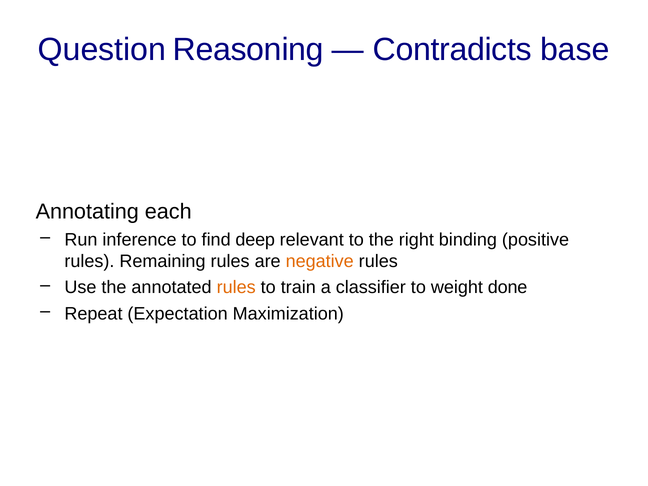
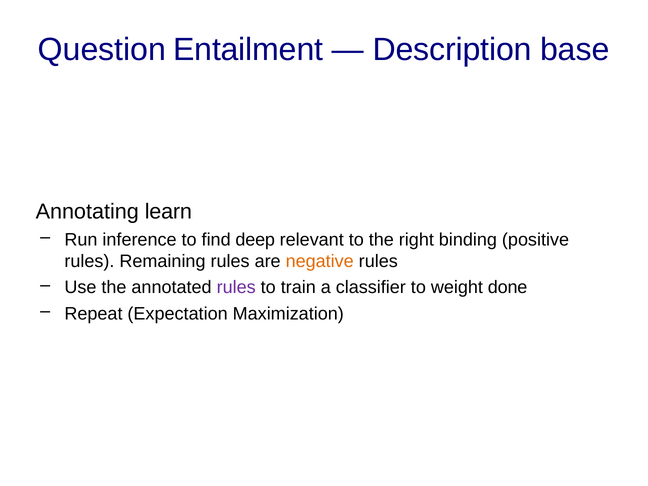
Reasoning: Reasoning -> Entailment
Contradicts: Contradicts -> Description
each: each -> learn
rules at (236, 288) colour: orange -> purple
